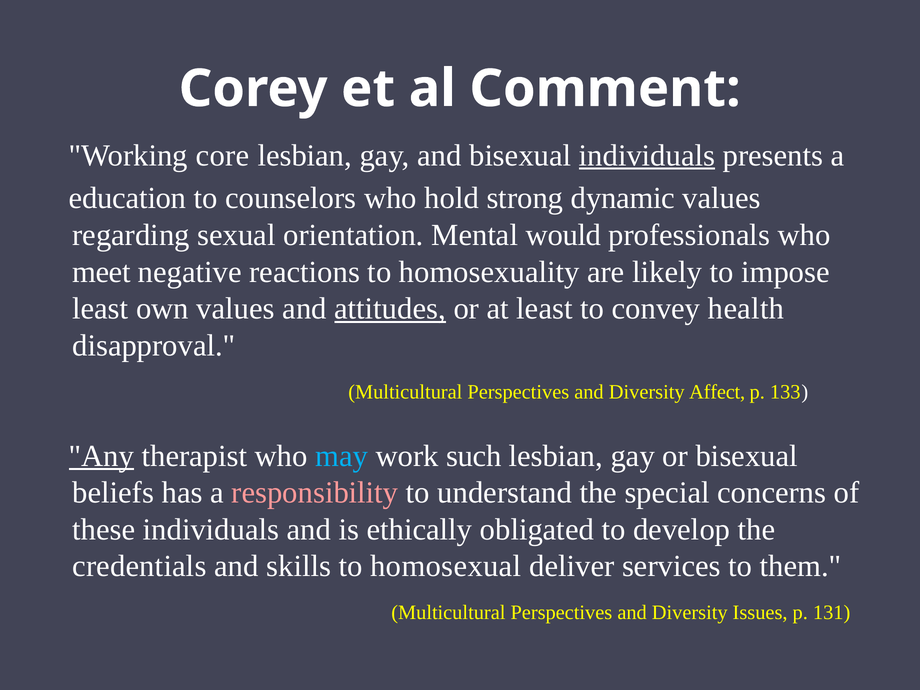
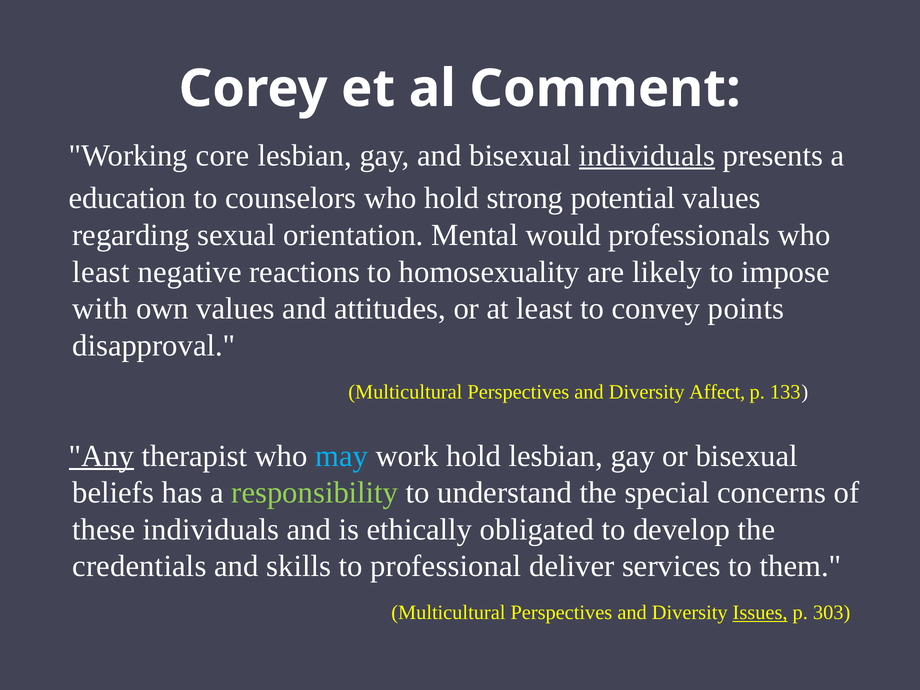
dynamic: dynamic -> potential
meet at (101, 272): meet -> least
least at (100, 309): least -> with
attitudes underline: present -> none
health: health -> points
work such: such -> hold
responsibility colour: pink -> light green
homosexual: homosexual -> professional
Issues underline: none -> present
131: 131 -> 303
